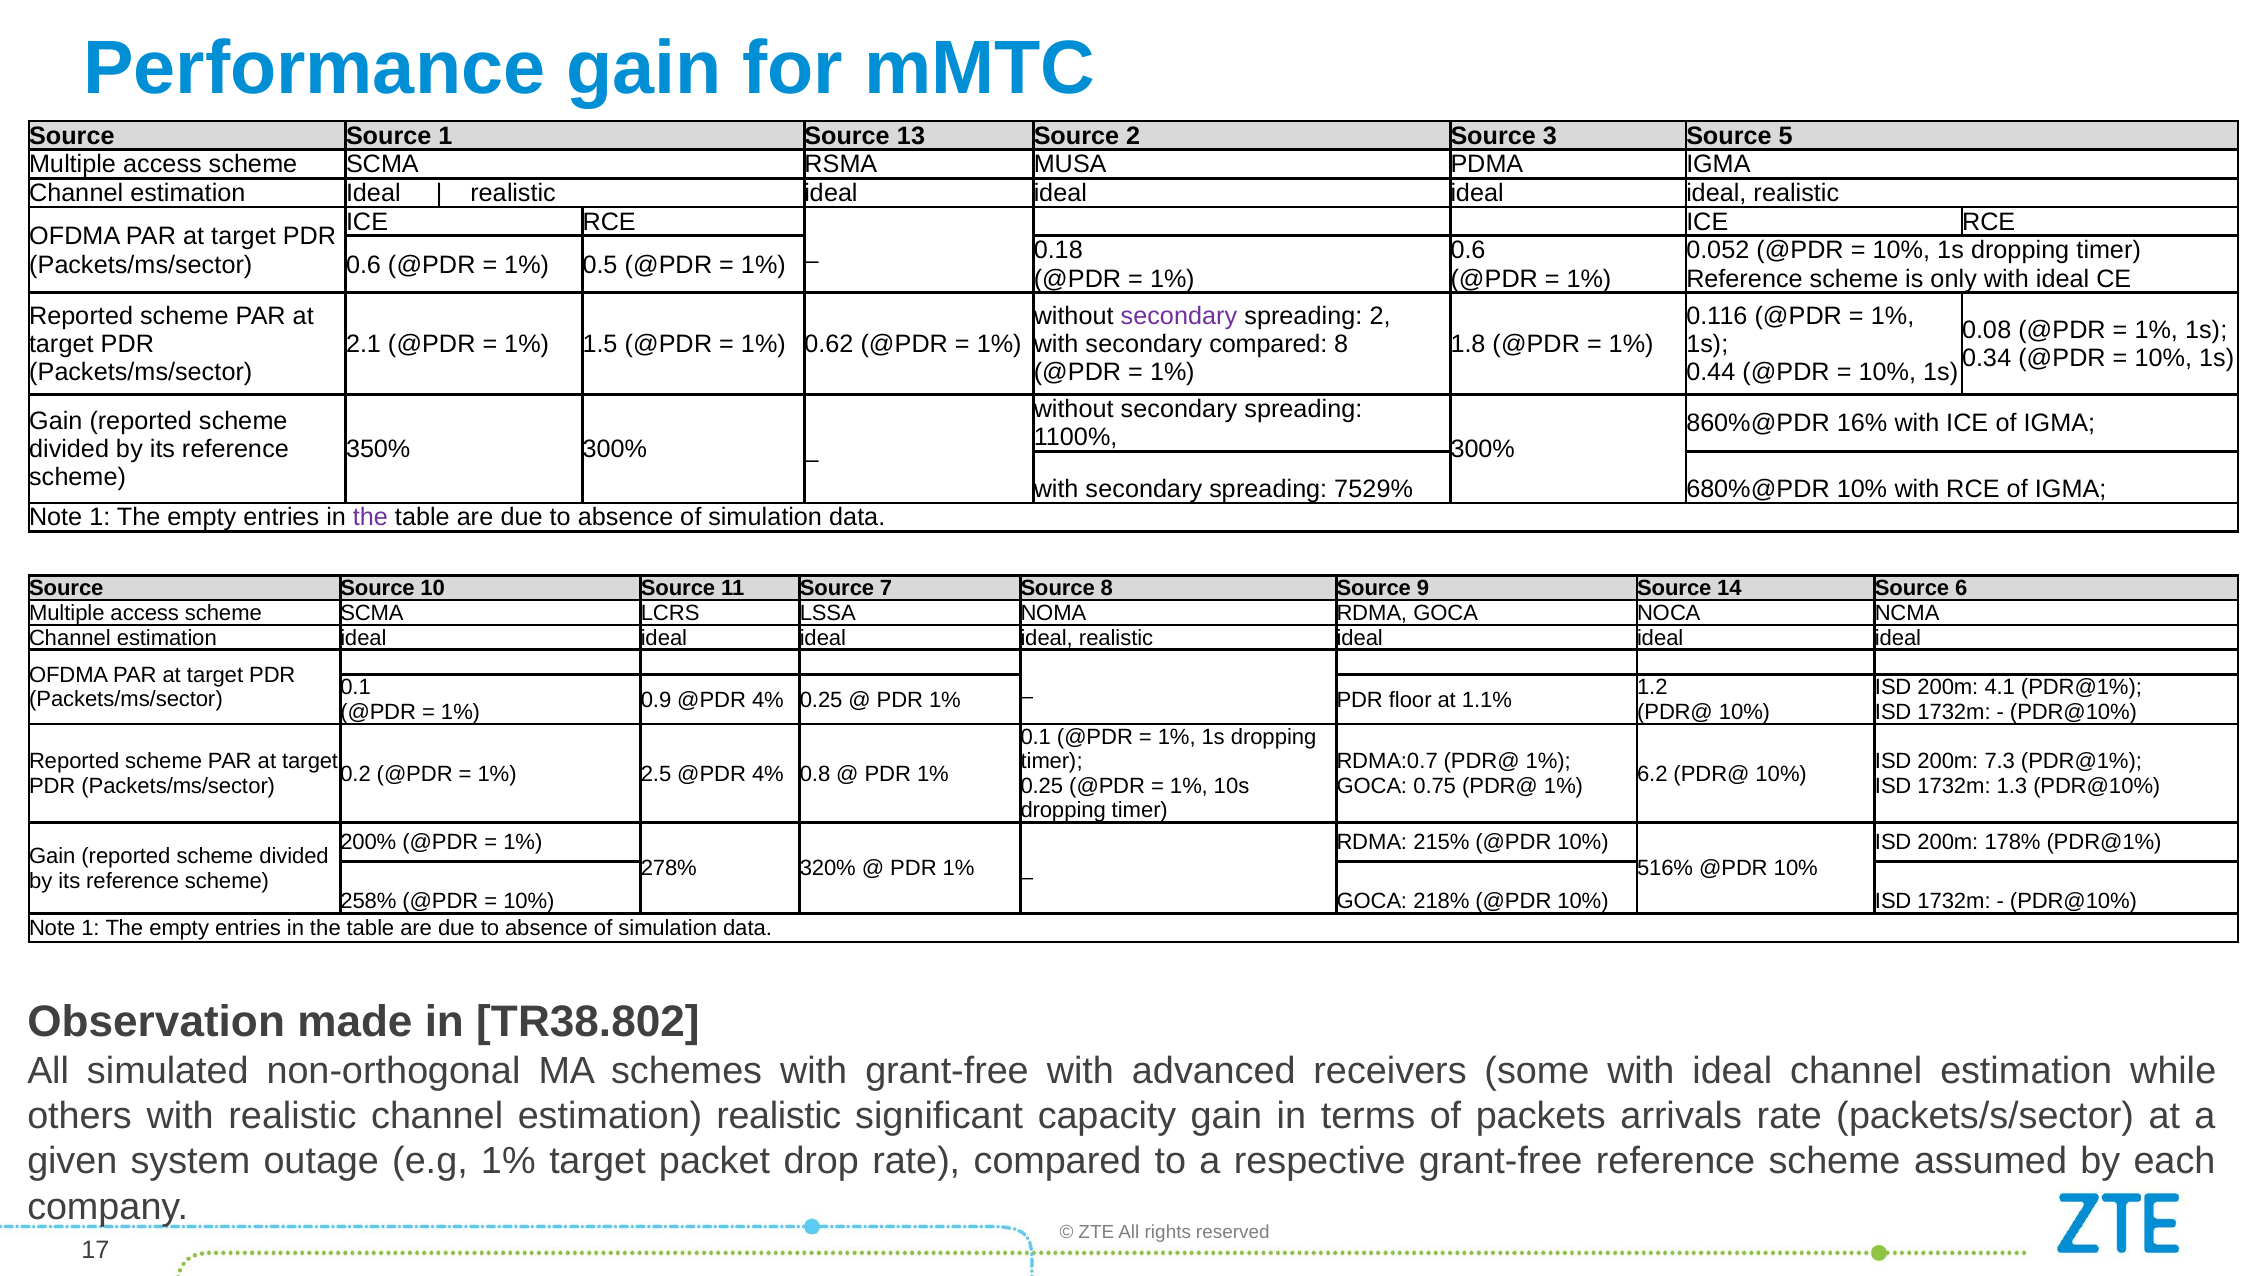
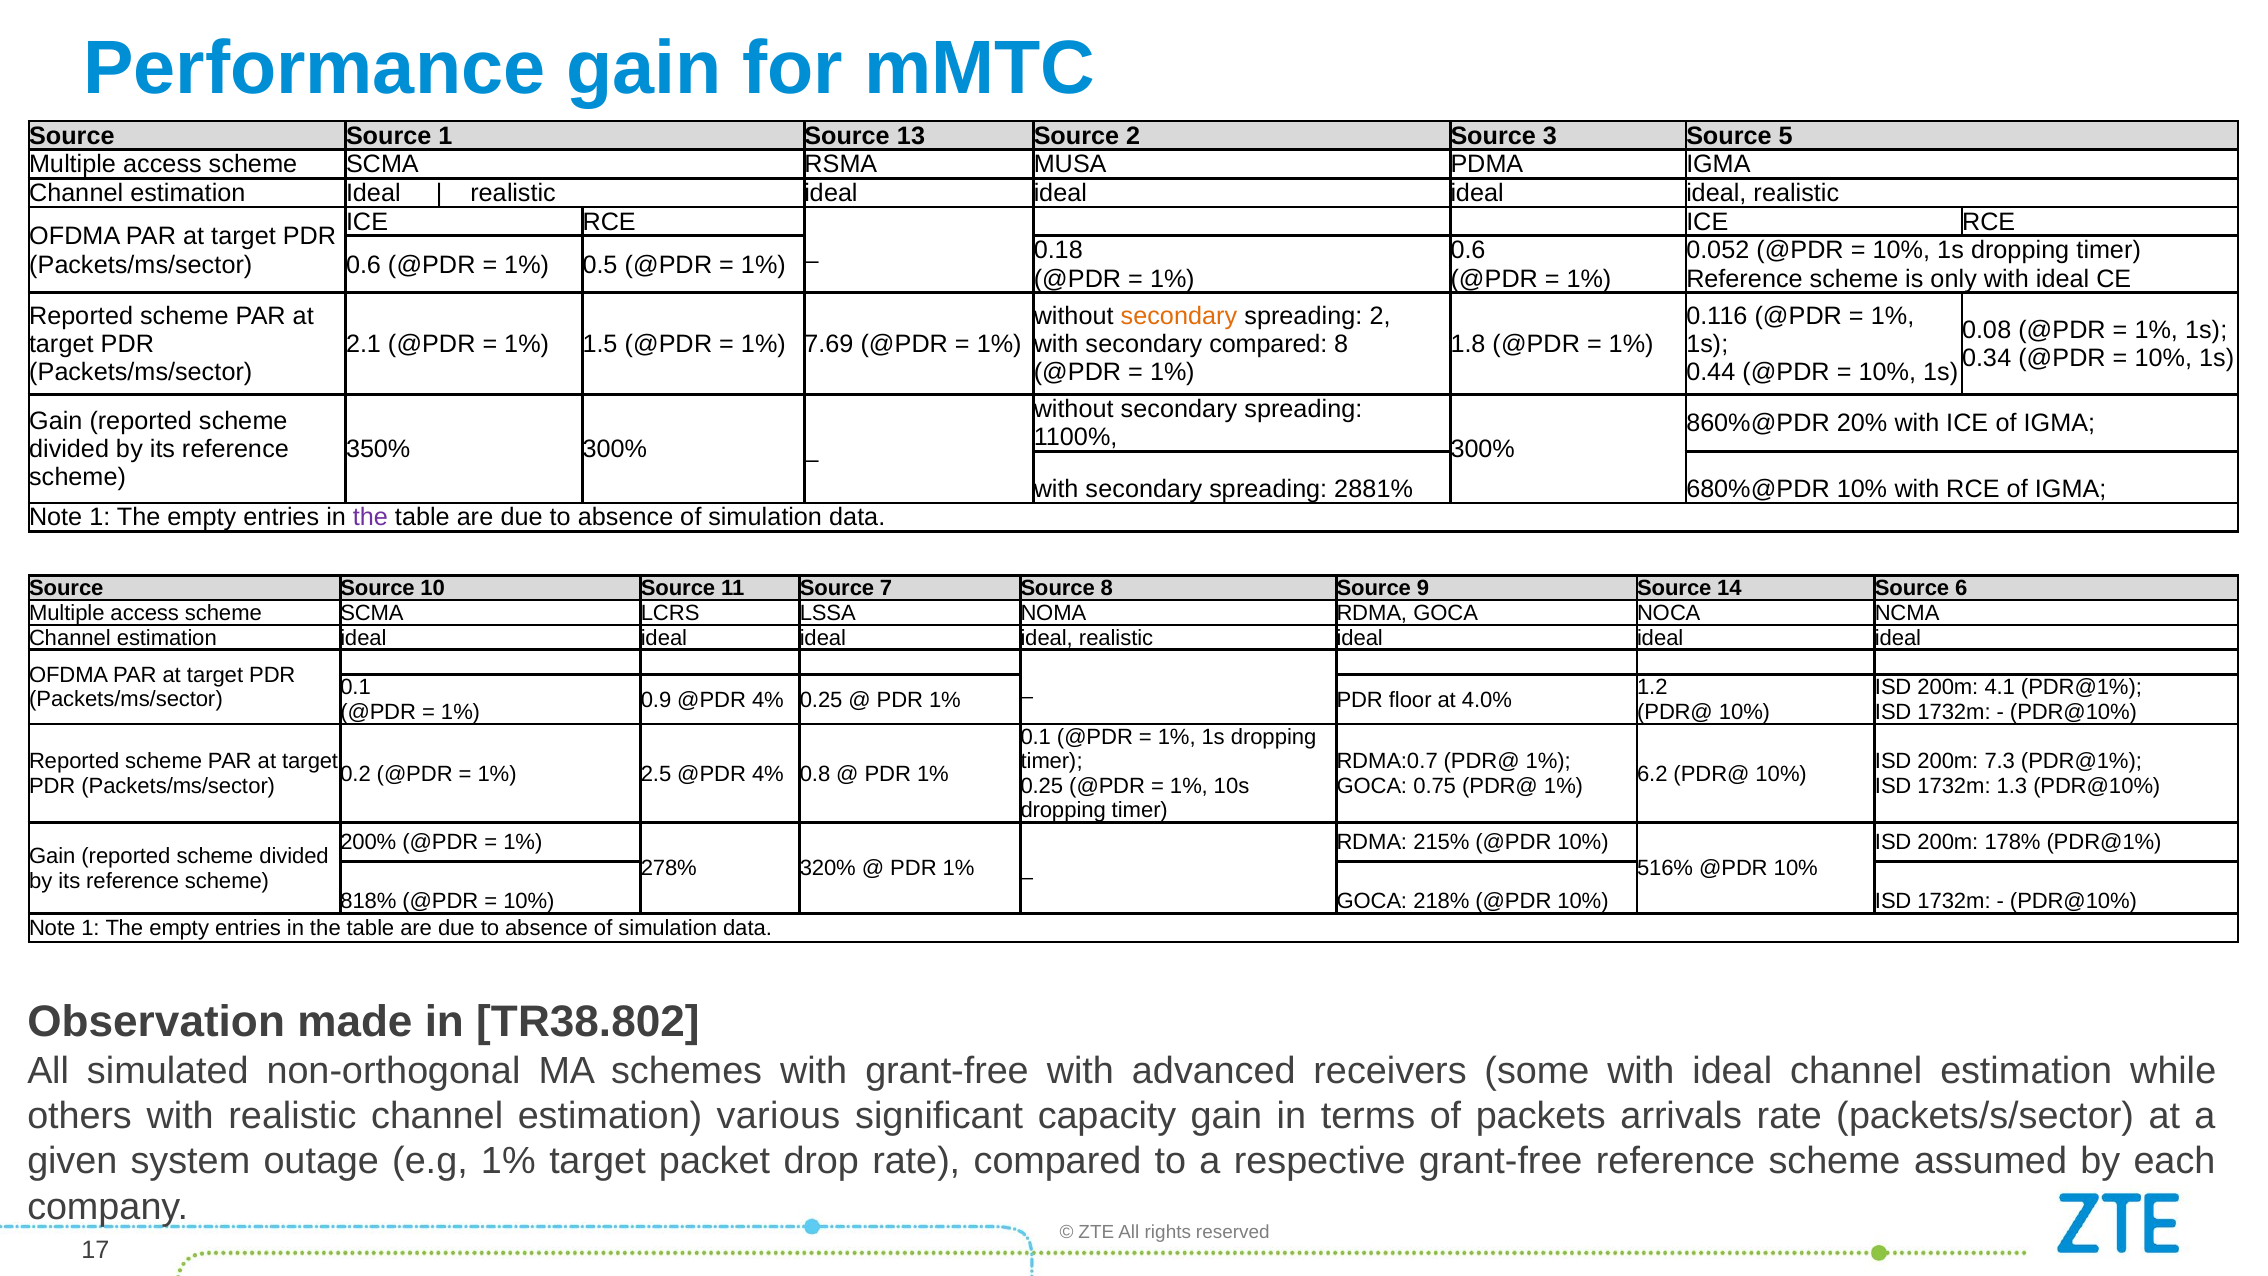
secondary at (1179, 316) colour: purple -> orange
0.62: 0.62 -> 7.69
16%: 16% -> 20%
7529%: 7529% -> 2881%
1.1%: 1.1% -> 4.0%
258%: 258% -> 818%
estimation realistic: realistic -> various
